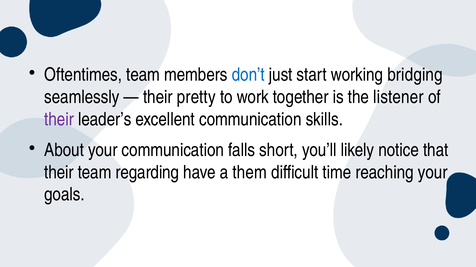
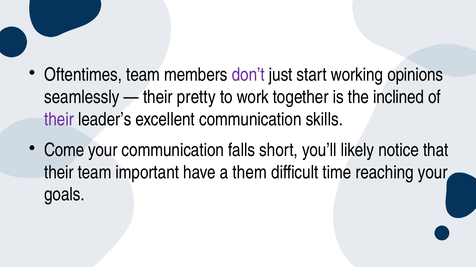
don’t colour: blue -> purple
bridging: bridging -> opinions
listener: listener -> inclined
About: About -> Come
regarding: regarding -> important
